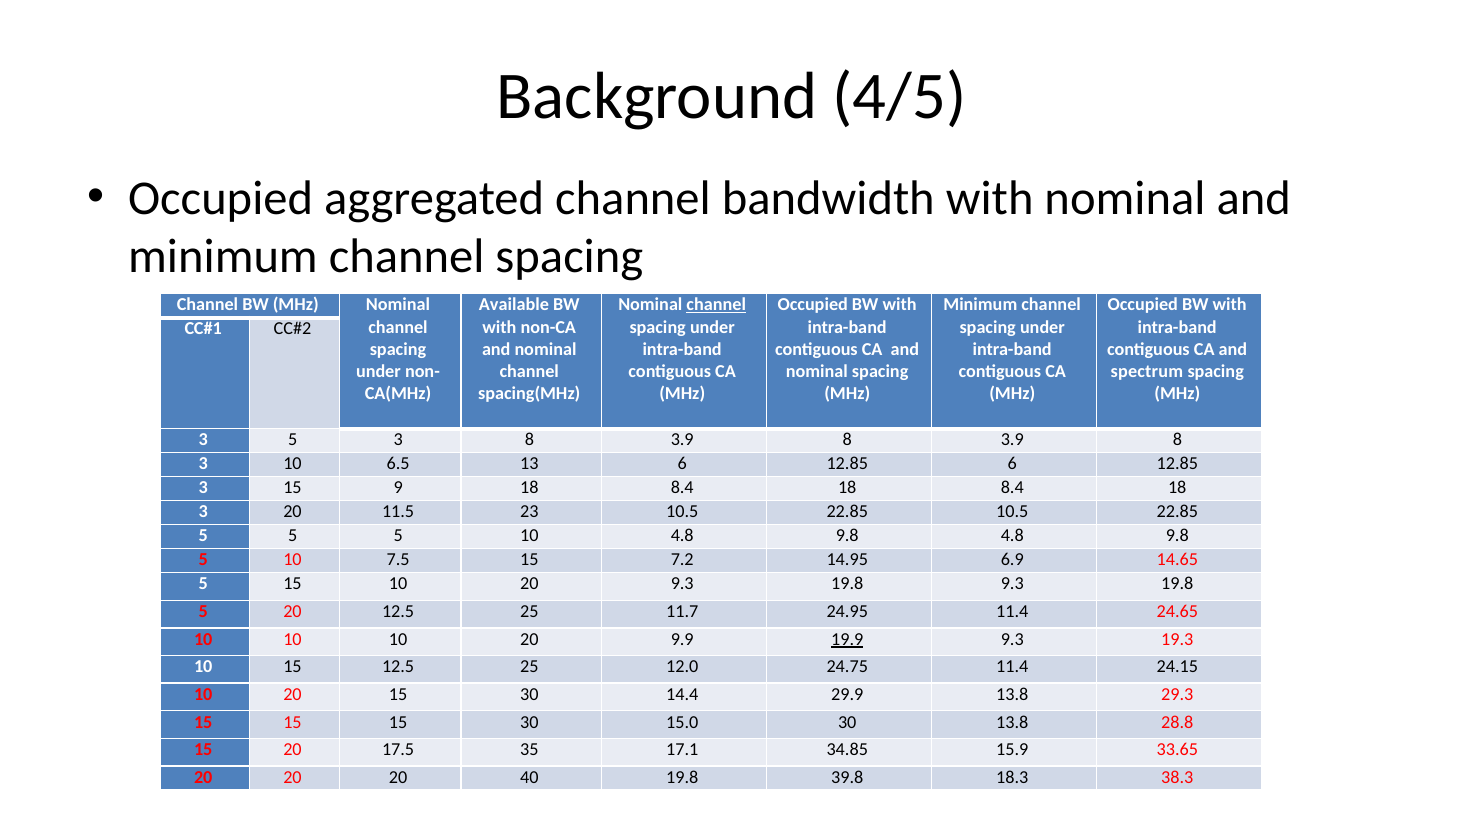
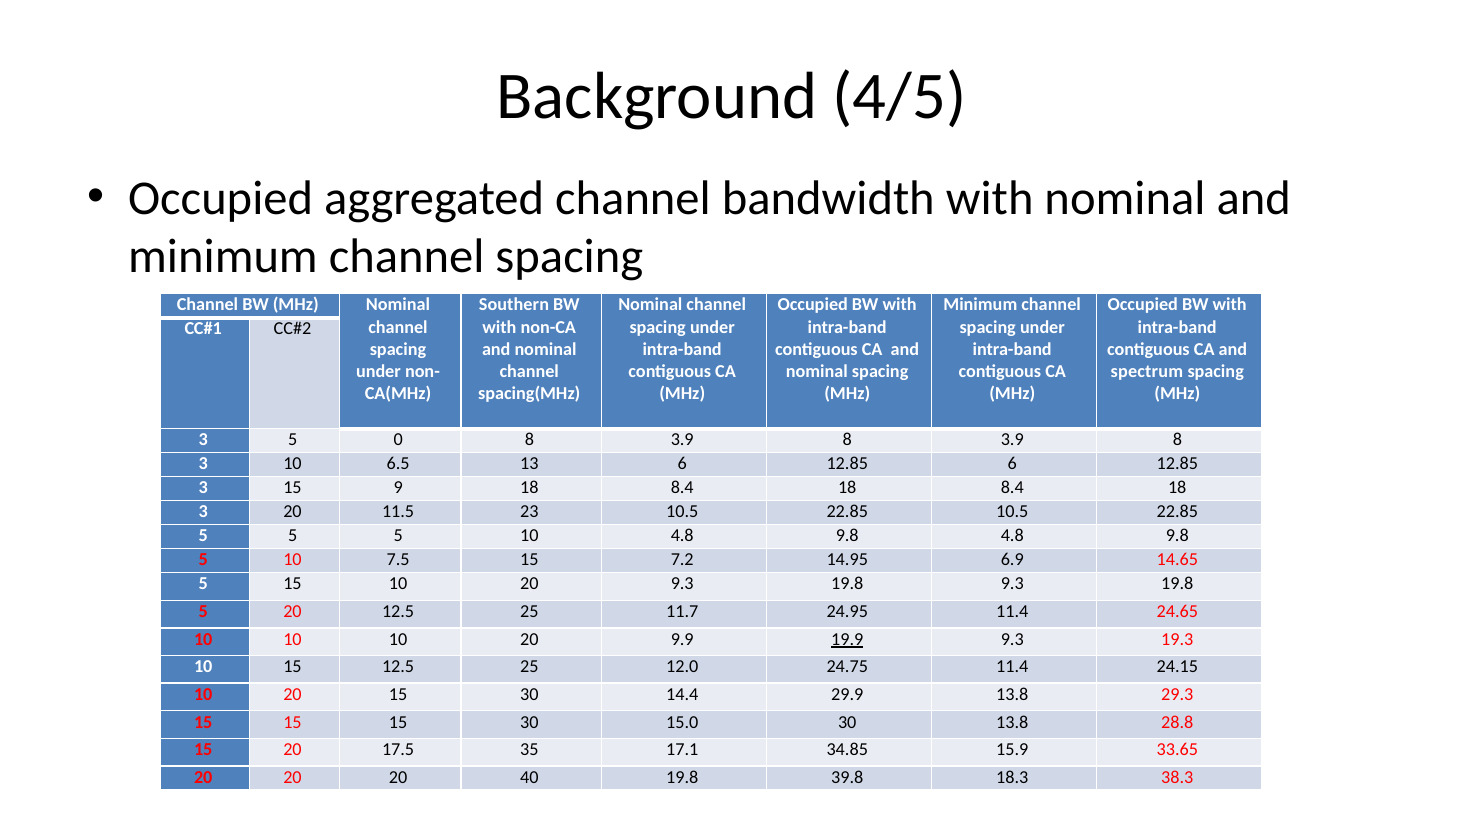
Available: Available -> Southern
channel at (716, 305) underline: present -> none
5 3: 3 -> 0
